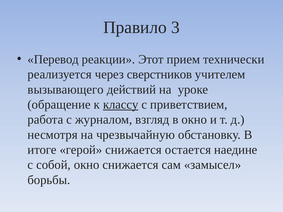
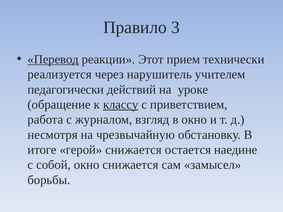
Перевод underline: none -> present
сверстников: сверстников -> нарушитель
вызывающего: вызывающего -> педагогически
